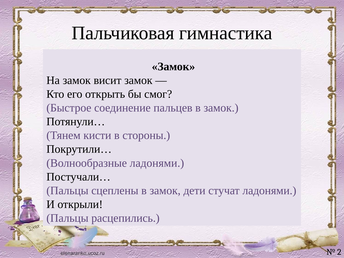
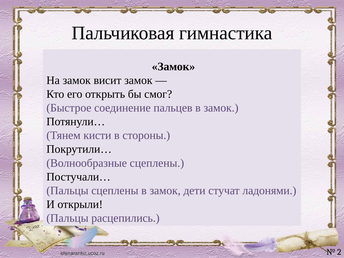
Волнообразные ладонями: ладонями -> сцеплены
